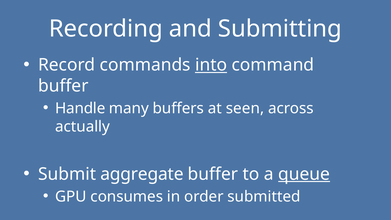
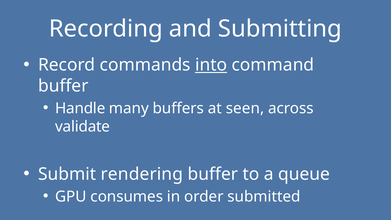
actually: actually -> validate
aggregate: aggregate -> rendering
queue underline: present -> none
